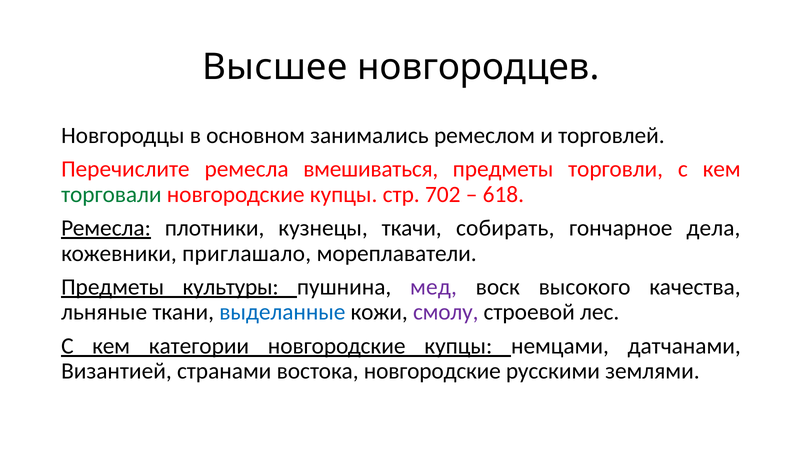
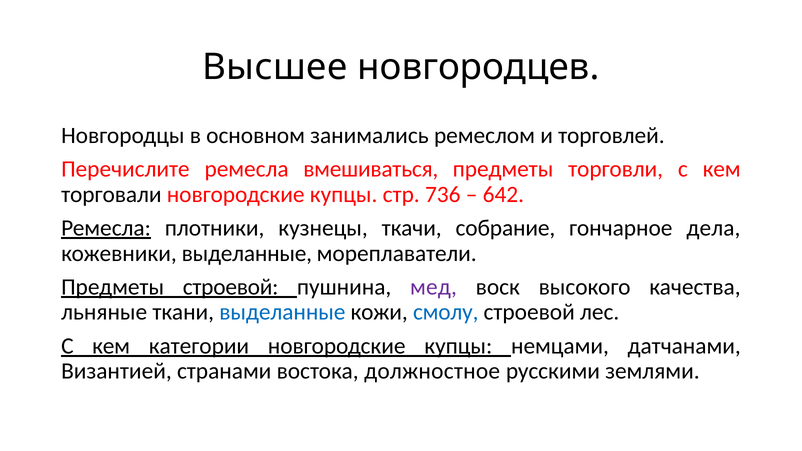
торговали colour: green -> black
702: 702 -> 736
618: 618 -> 642
собирать: собирать -> собрание
кожевники приглашало: приглашало -> выделанные
Предметы культуры: культуры -> строевой
смолу colour: purple -> blue
востока новгородские: новгородские -> должностное
